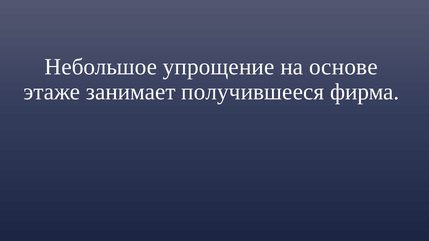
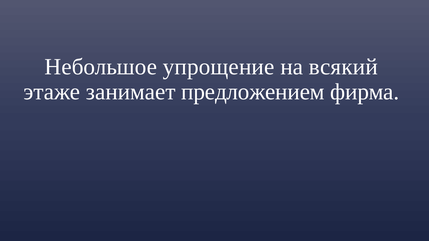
основе: основе -> всякий
получившееся: получившееся -> предложением
